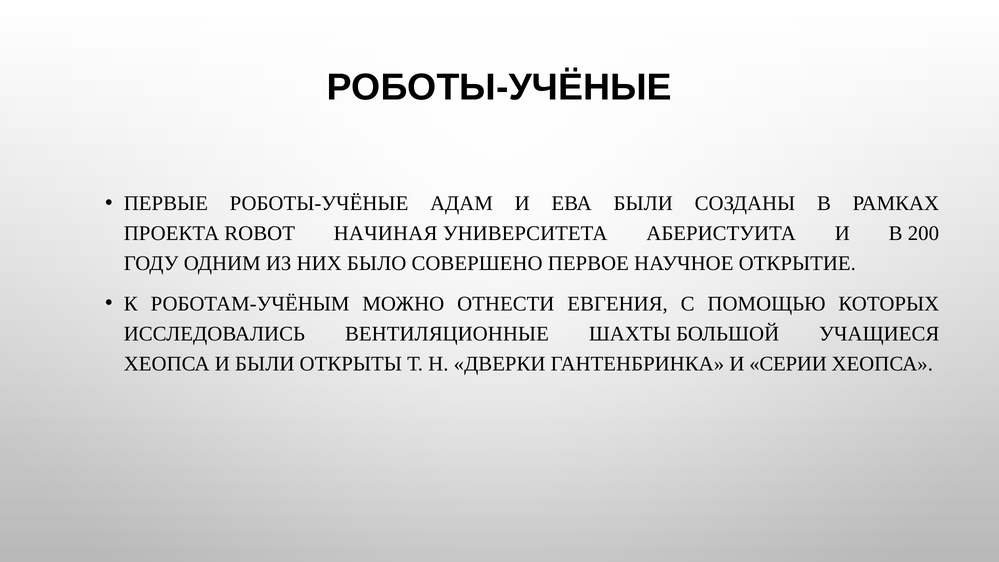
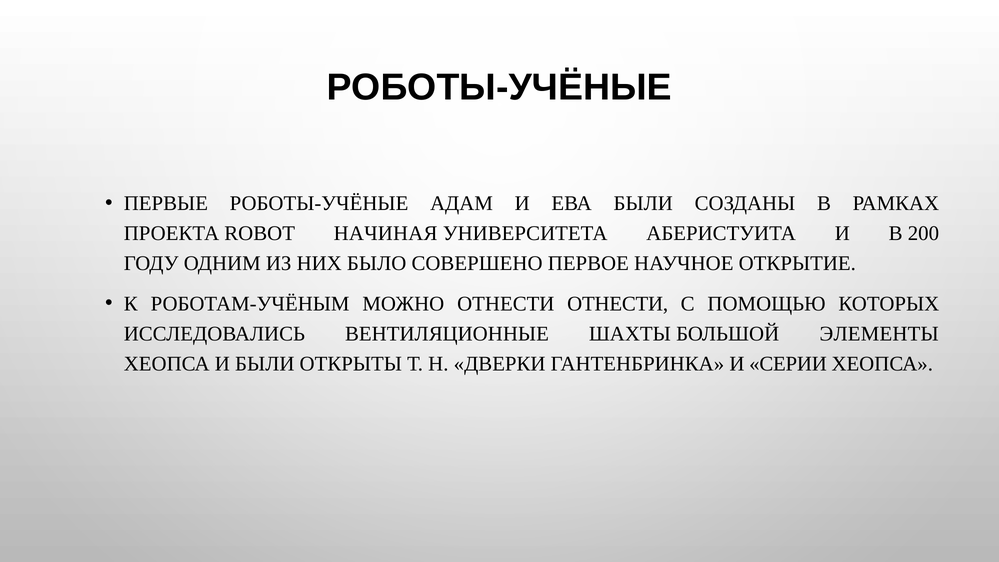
ОТНЕСТИ ЕВГЕНИЯ: ЕВГЕНИЯ -> ОТНЕСТИ
УЧАЩИЕСЯ: УЧАЩИЕСЯ -> ЭЛЕМЕНТЫ
